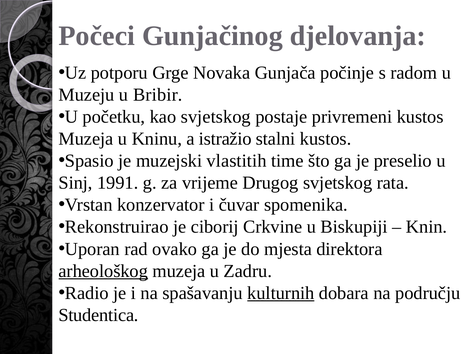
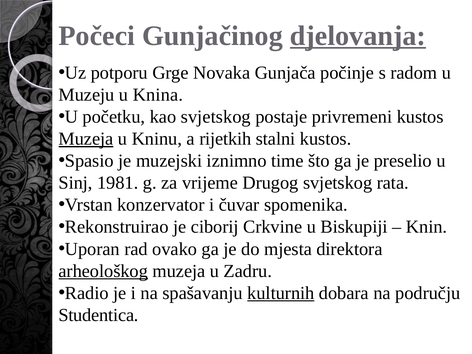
djelovanja underline: none -> present
Bribir: Bribir -> Knina
Muzeja at (86, 139) underline: none -> present
istražio: istražio -> rijetkih
vlastitih: vlastitih -> iznimno
1991: 1991 -> 1981
